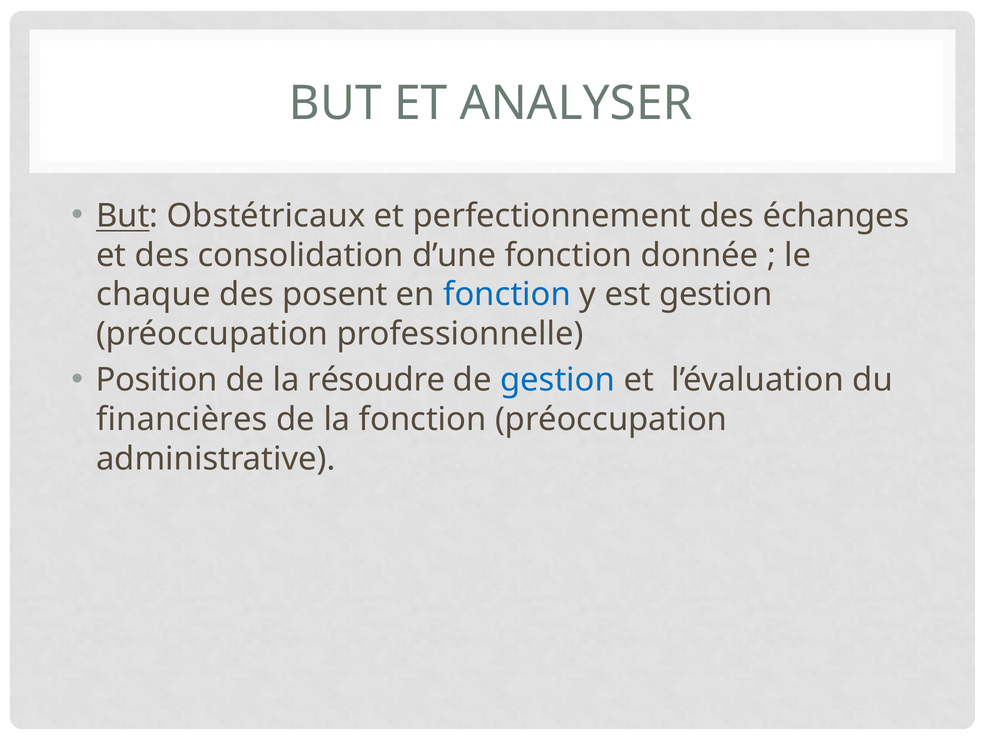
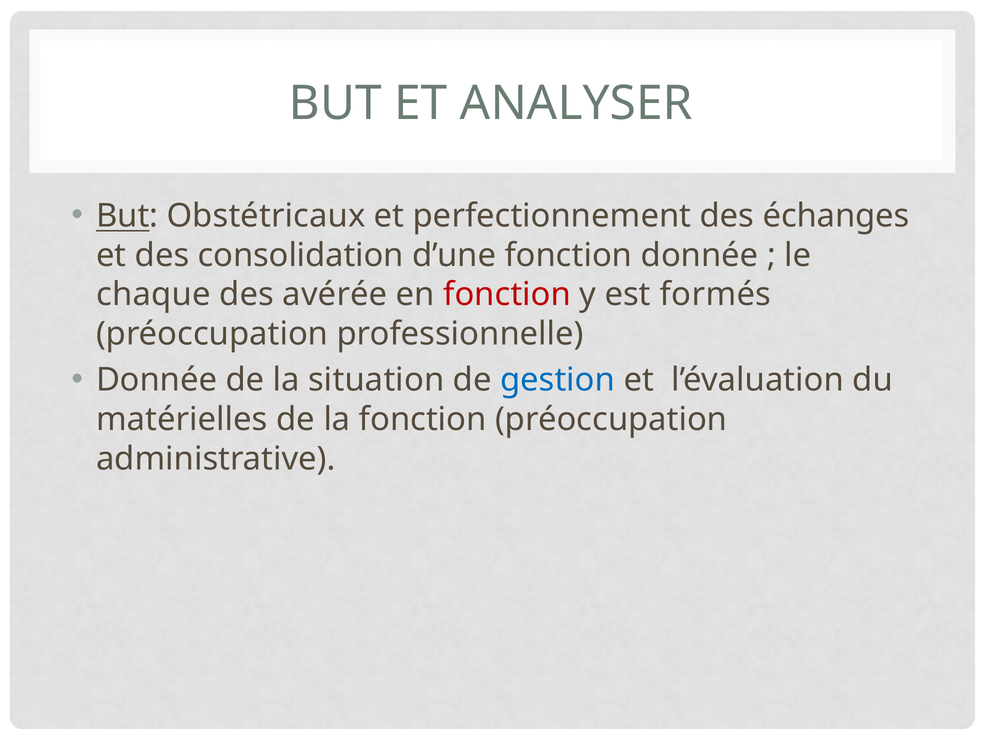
posent: posent -> avérée
fonction at (507, 295) colour: blue -> red
est gestion: gestion -> formés
Position at (157, 380): Position -> Donnée
résoudre: résoudre -> situation
financières: financières -> matérielles
